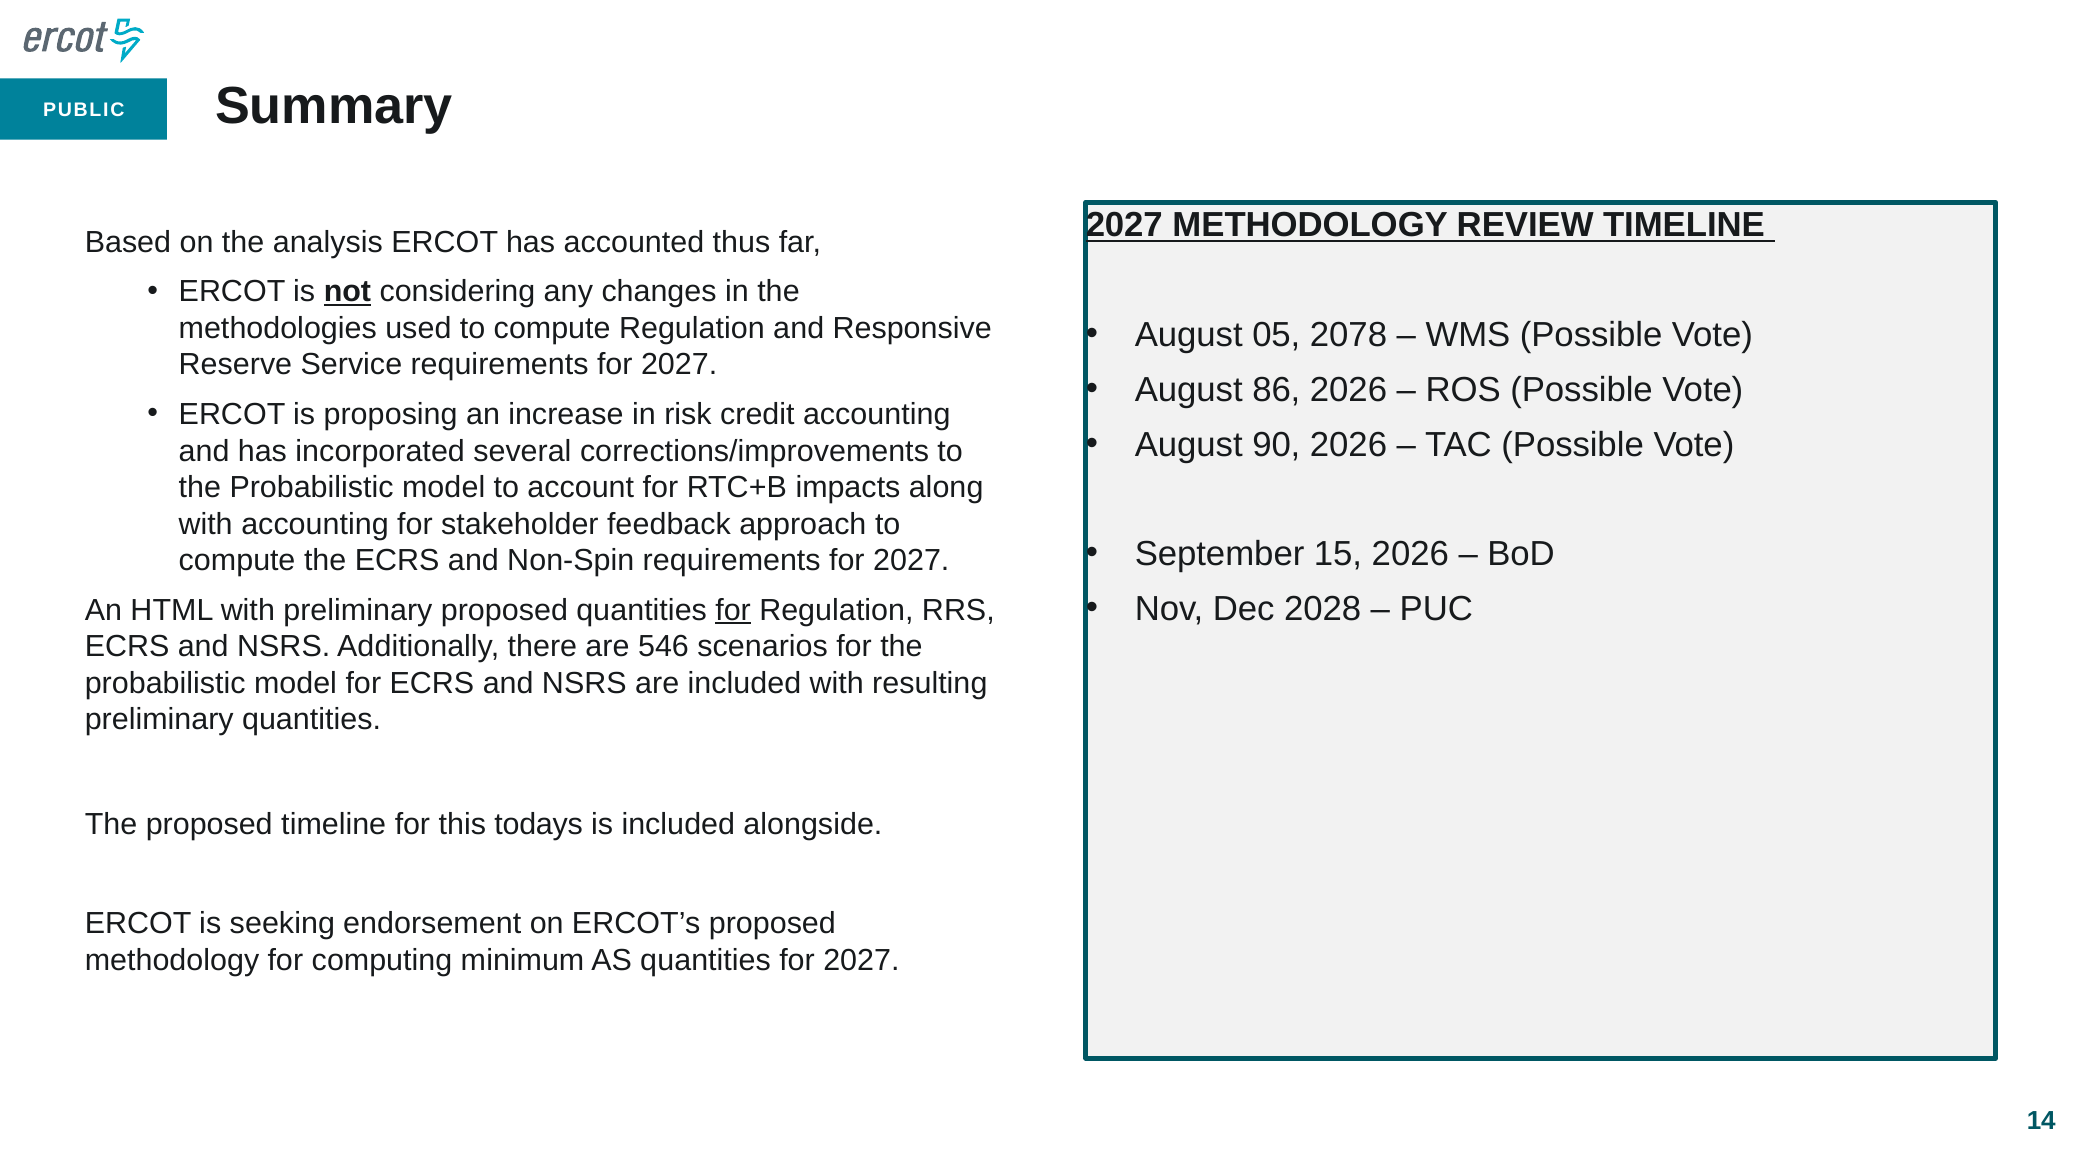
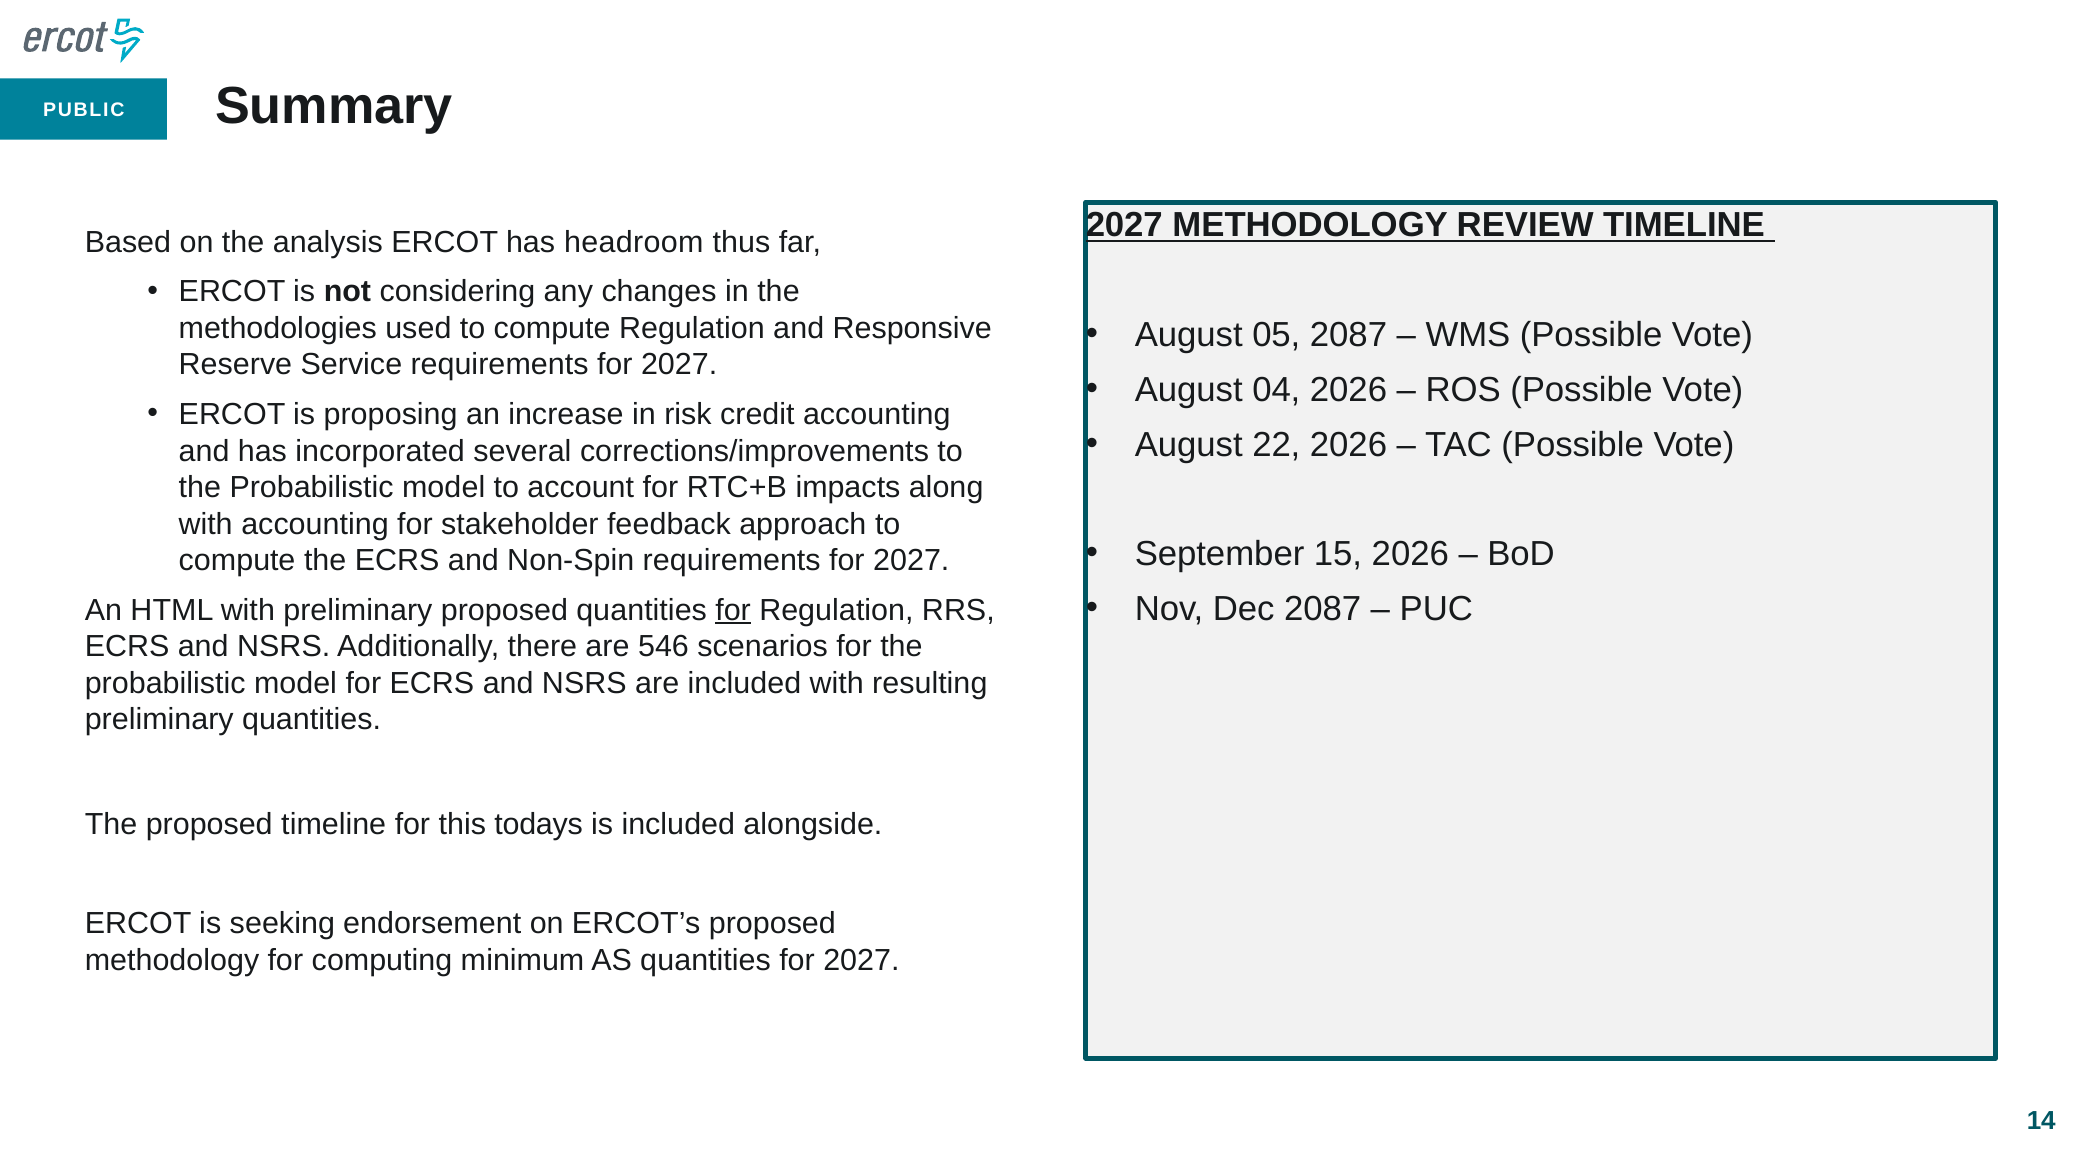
accounted: accounted -> headroom
not underline: present -> none
05 2078: 2078 -> 2087
86: 86 -> 04
90: 90 -> 22
Dec 2028: 2028 -> 2087
